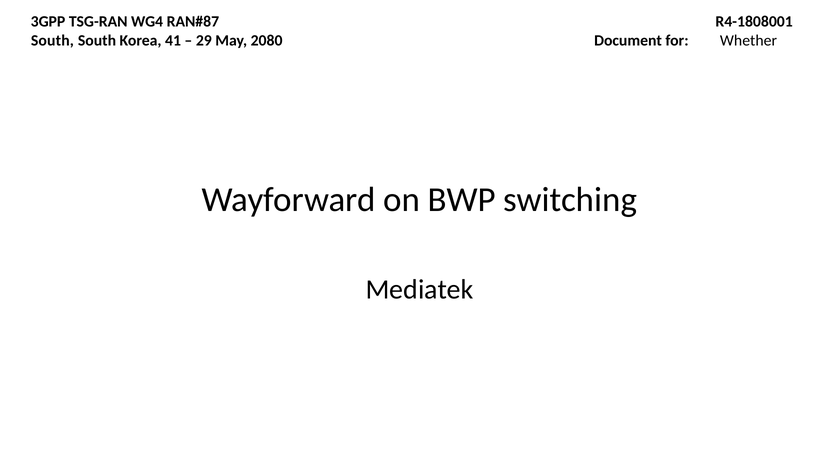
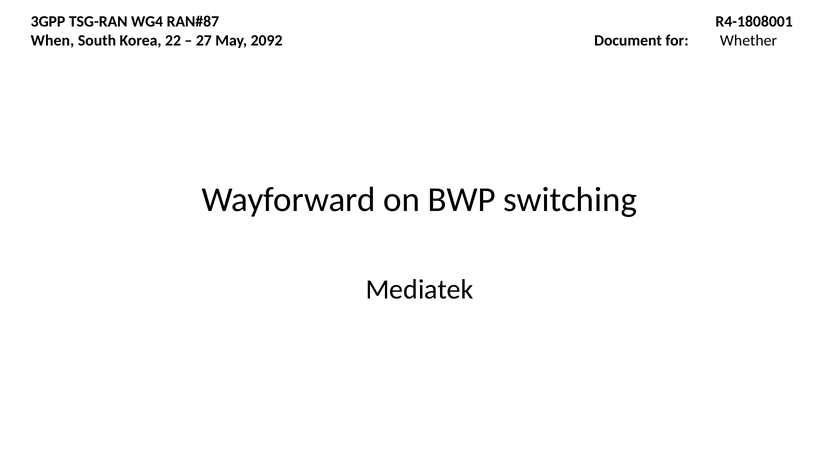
South at (52, 41): South -> When
41: 41 -> 22
29: 29 -> 27
2080: 2080 -> 2092
